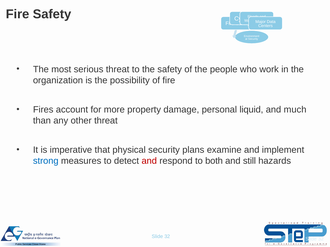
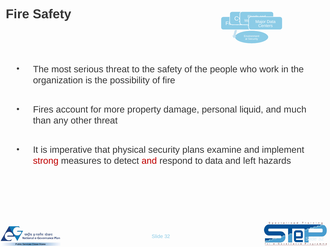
strong colour: blue -> red
to both: both -> data
still: still -> left
